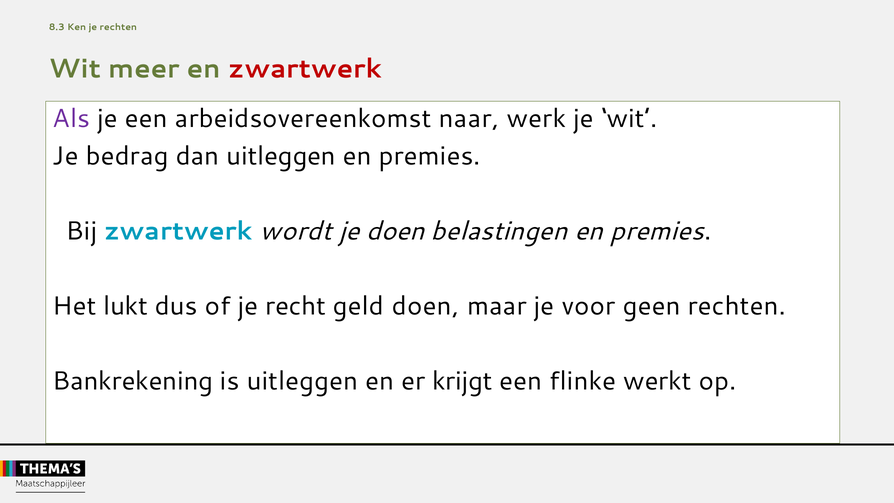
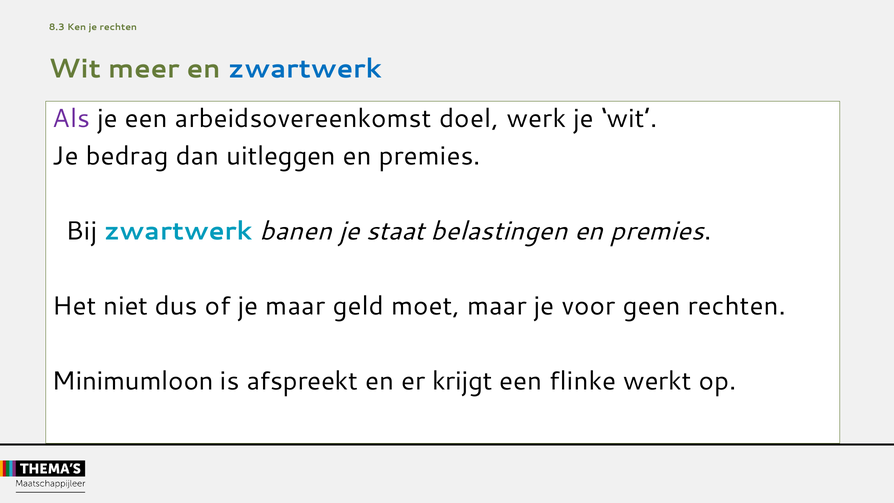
zwartwerk at (305, 69) colour: red -> blue
naar: naar -> doel
wordt: wordt -> banen
je doen: doen -> staat
lukt: lukt -> niet
je recht: recht -> maar
geld doen: doen -> moet
Bankrekening: Bankrekening -> Minimumloon
is uitleggen: uitleggen -> afspreekt
